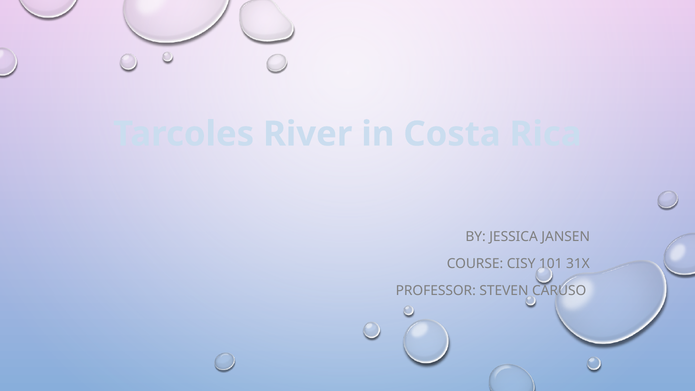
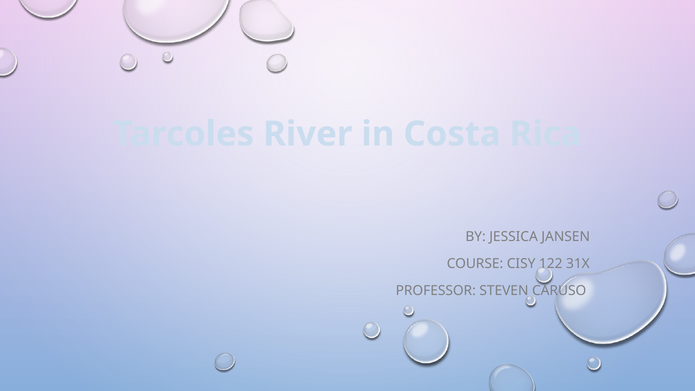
101: 101 -> 122
